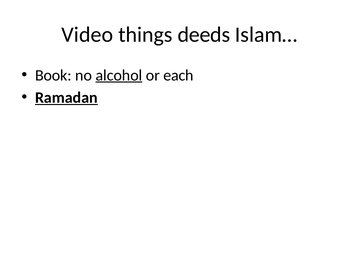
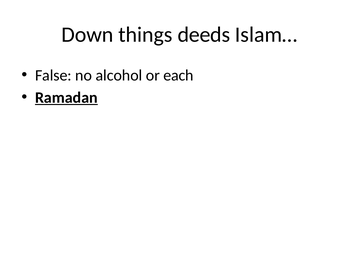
Video: Video -> Down
Book: Book -> False
alcohol underline: present -> none
